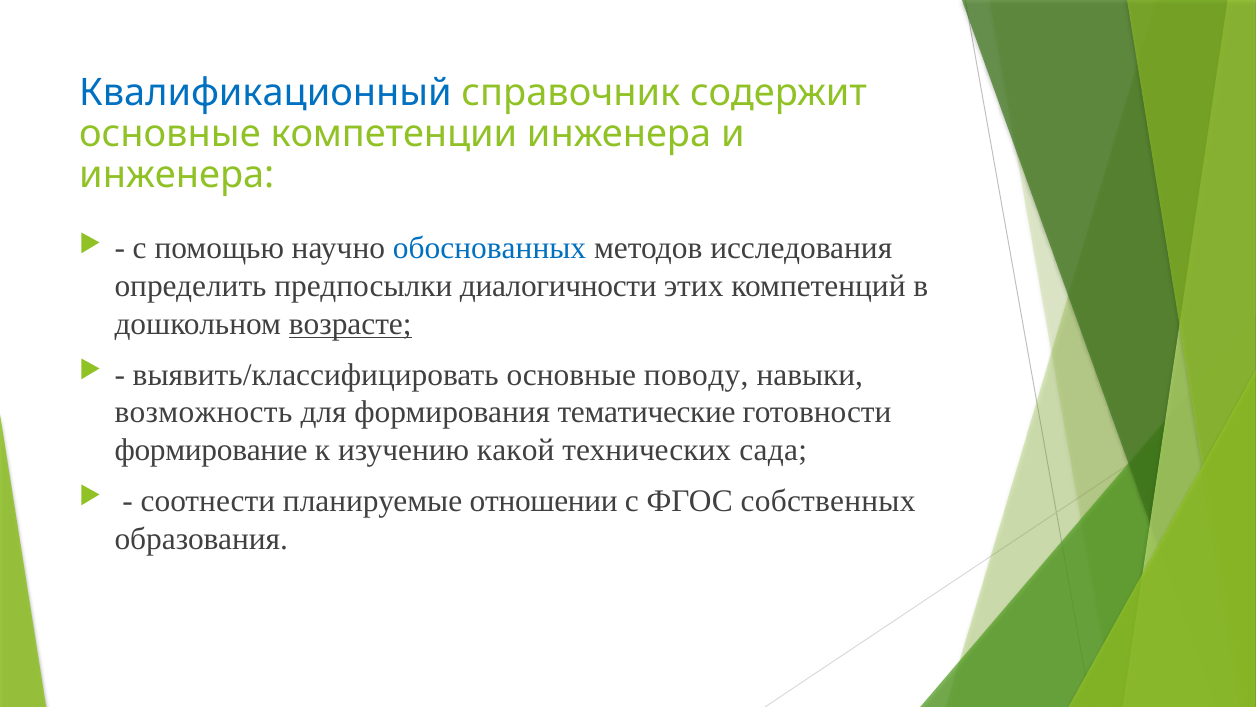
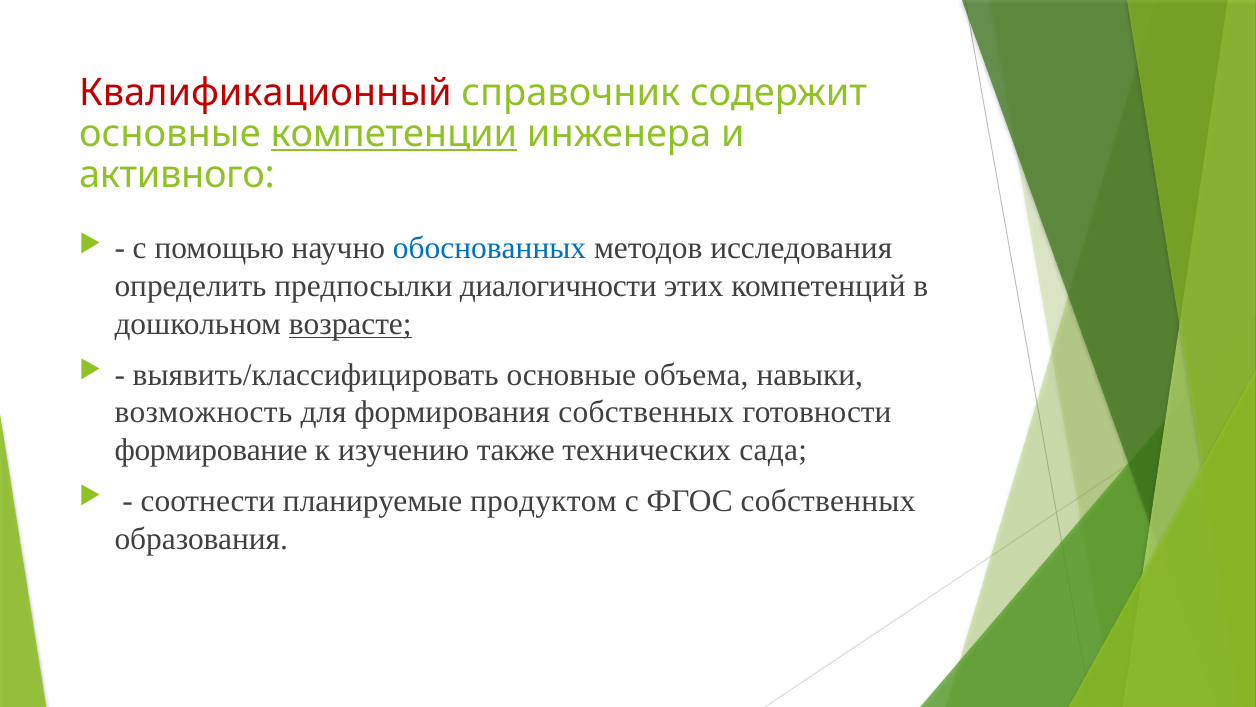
Квалификационный colour: blue -> red
компетенции underline: none -> present
инженера at (177, 175): инженера -> активного
поводу: поводу -> объема
формирования тематические: тематические -> собственных
какой: какой -> также
отношении: отношении -> продуктом
